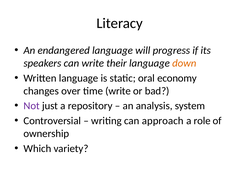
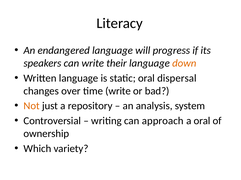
economy: economy -> dispersal
Not colour: purple -> orange
a role: role -> oral
